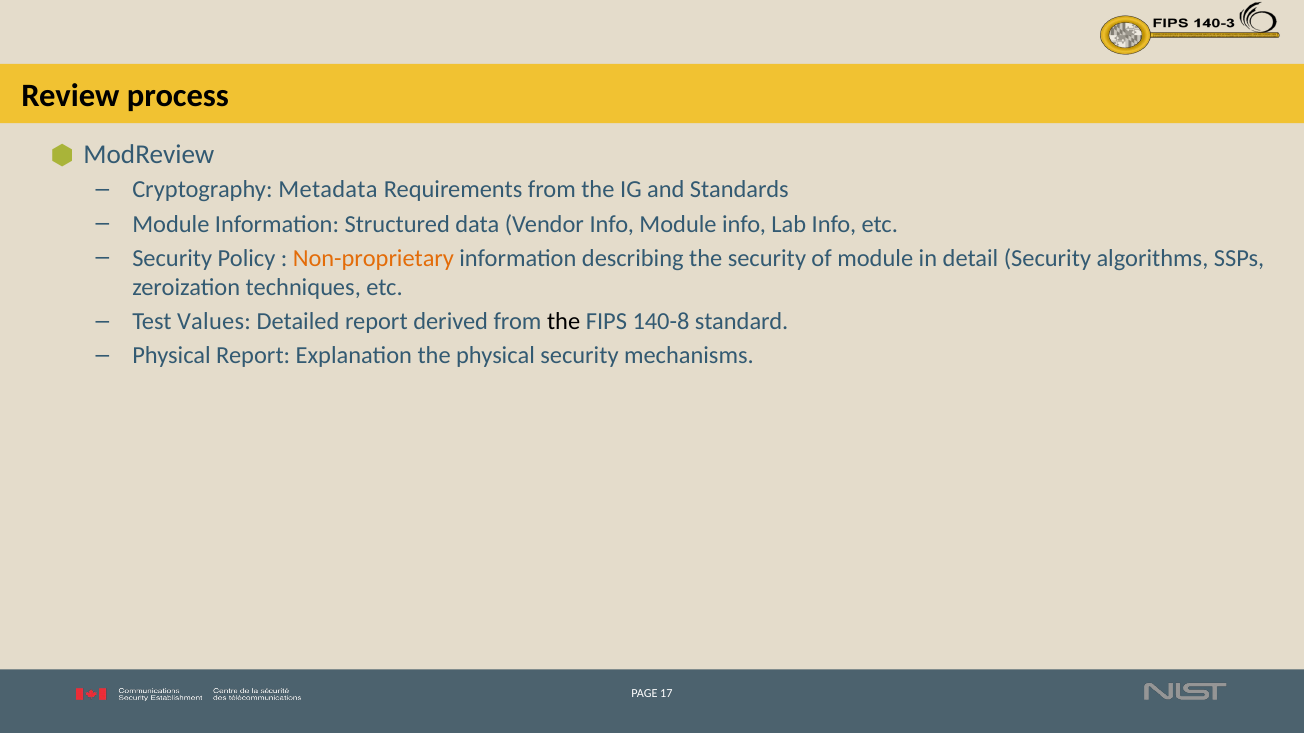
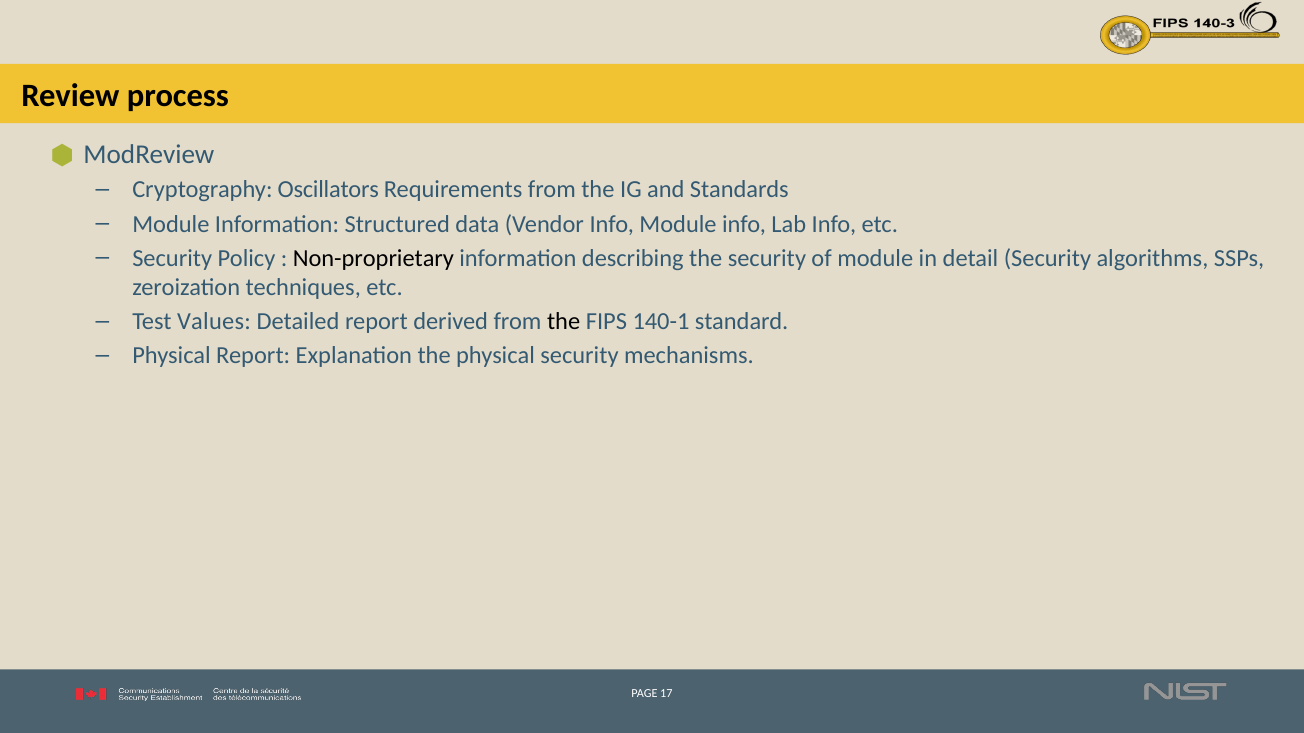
Metadata: Metadata -> Oscillators
Non-proprietary colour: orange -> black
140-8: 140-8 -> 140-1
